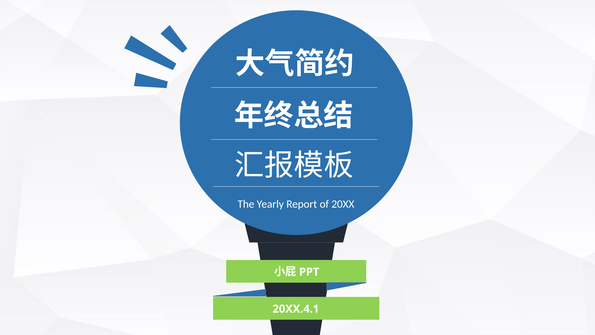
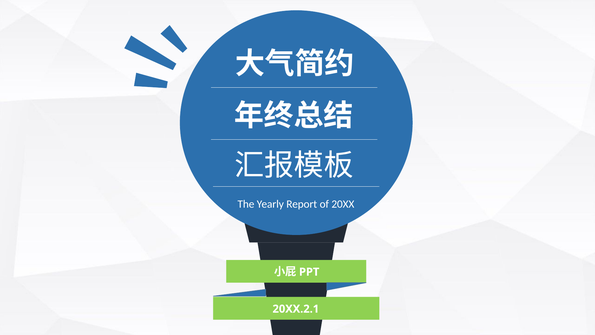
20XX.4.1: 20XX.4.1 -> 20XX.2.1
